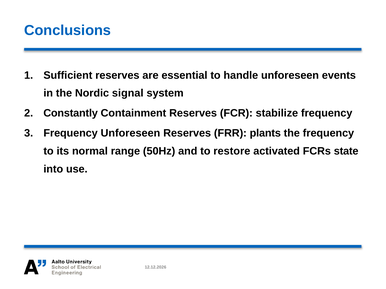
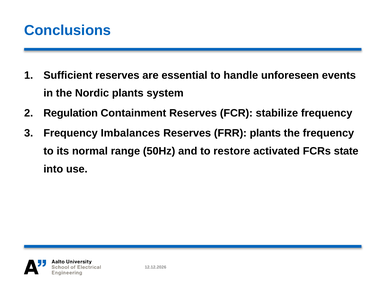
Nordic signal: signal -> plants
Constantly: Constantly -> Regulation
Frequency Unforeseen: Unforeseen -> Imbalances
